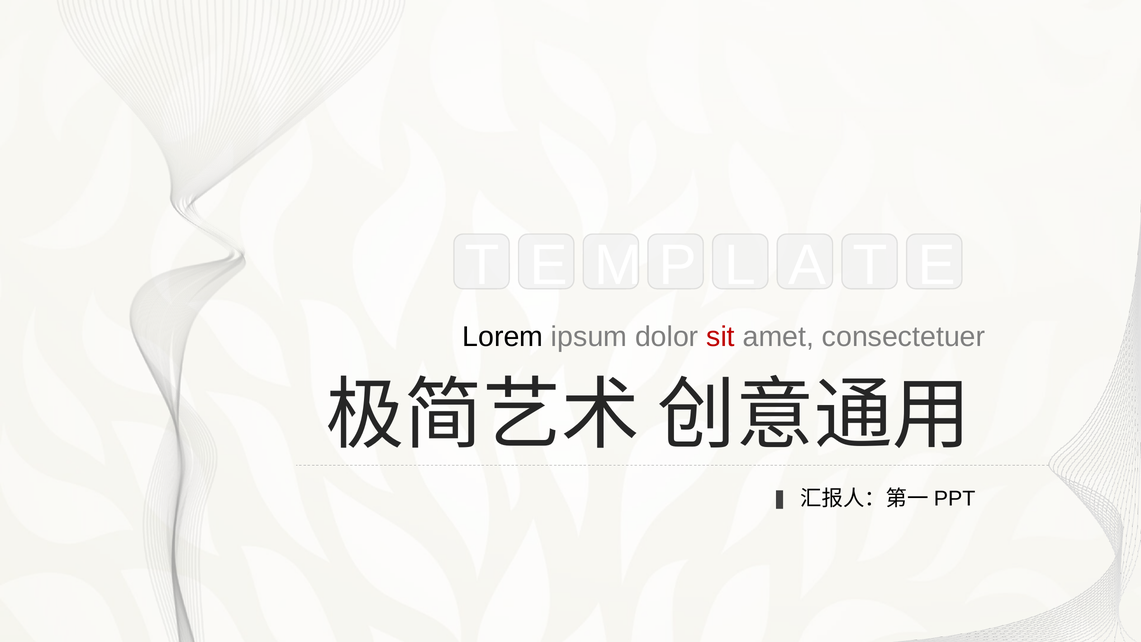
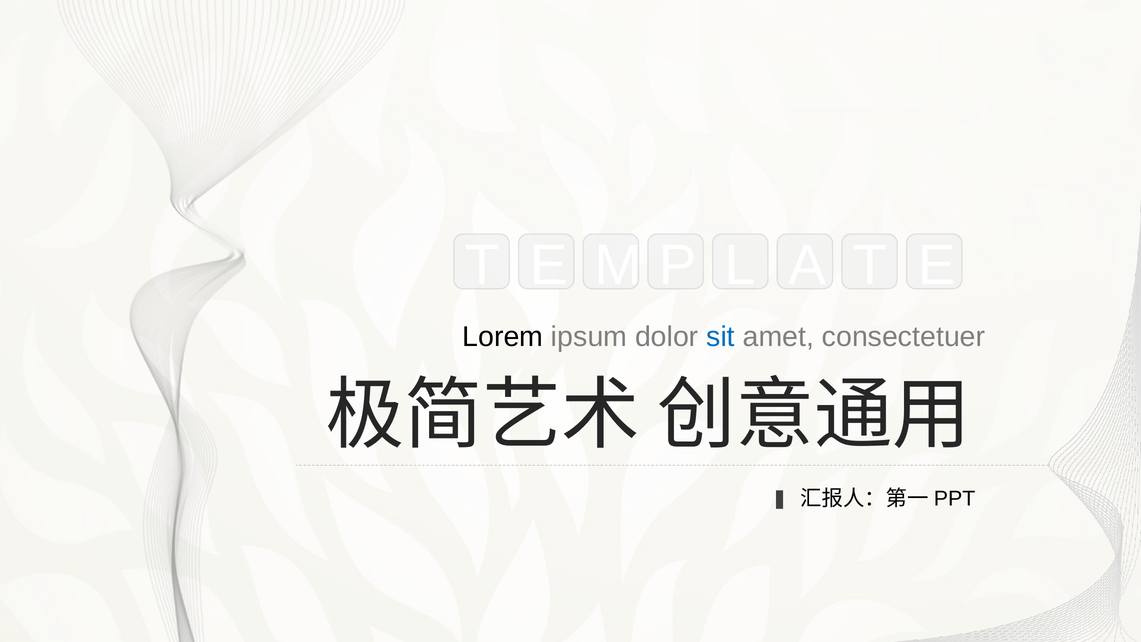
sit colour: red -> blue
